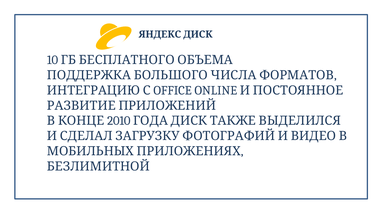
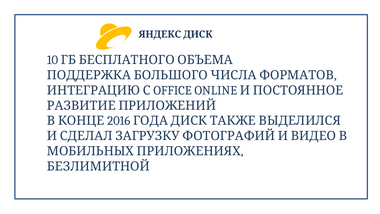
2010: 2010 -> 2016
